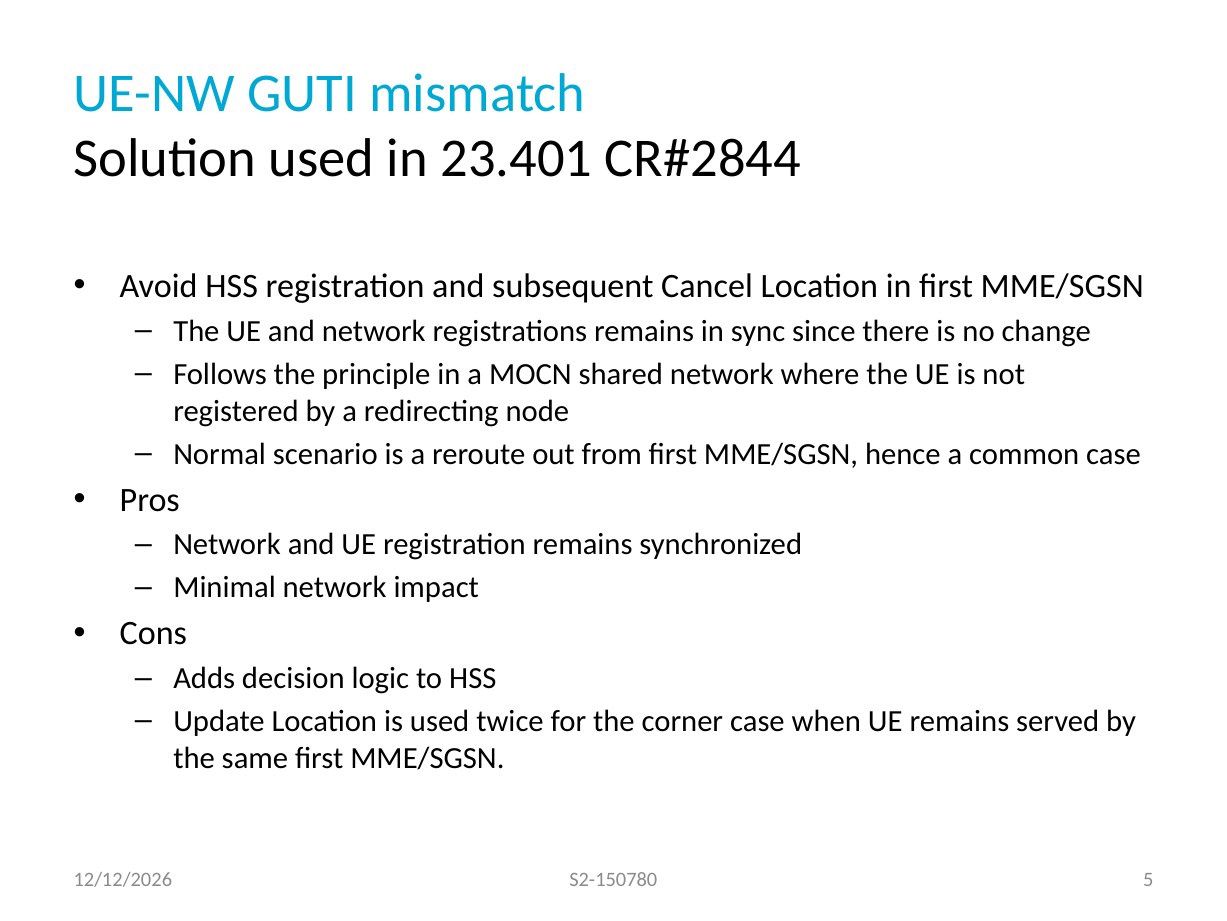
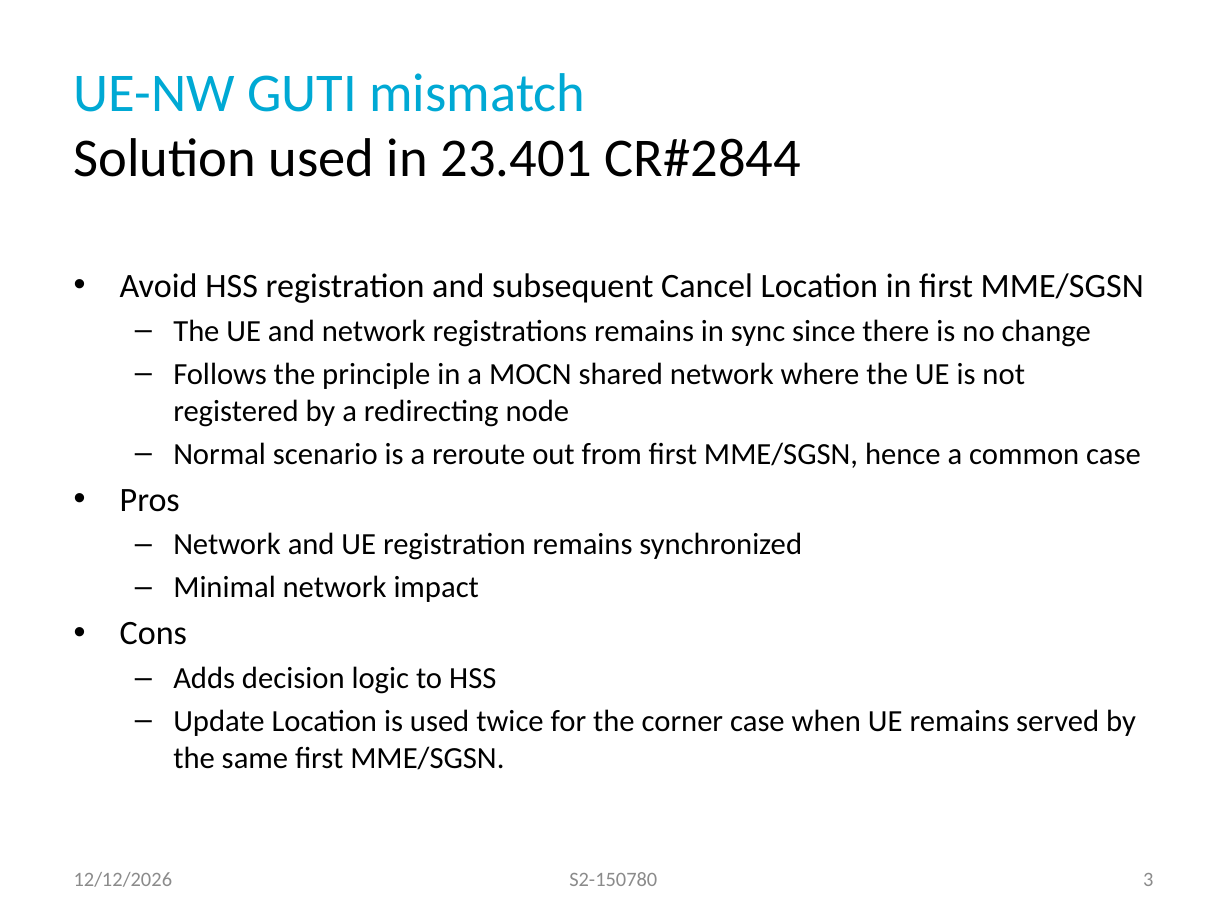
5: 5 -> 3
